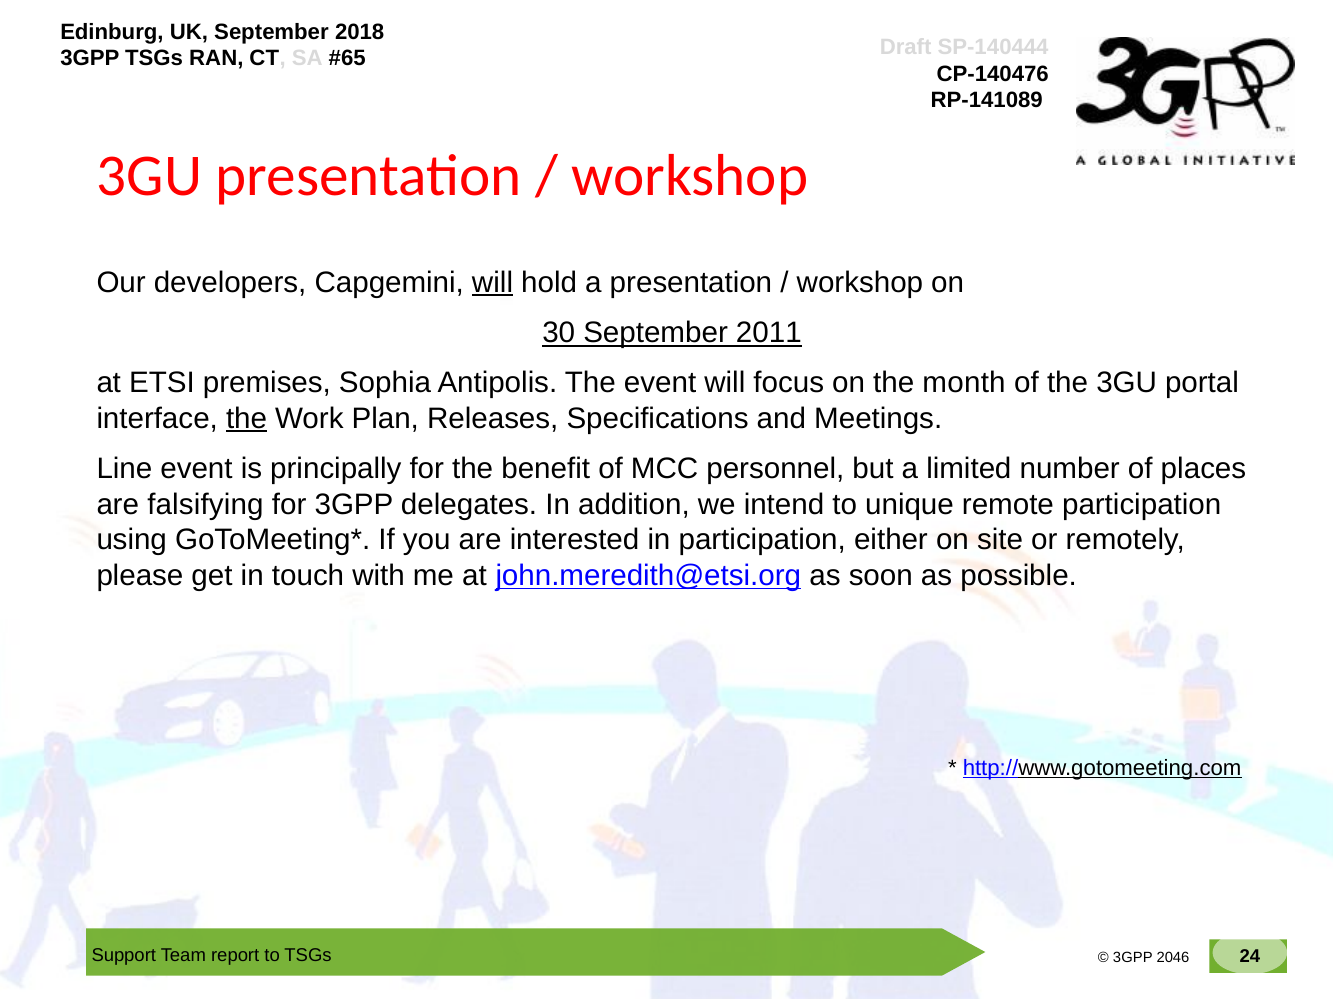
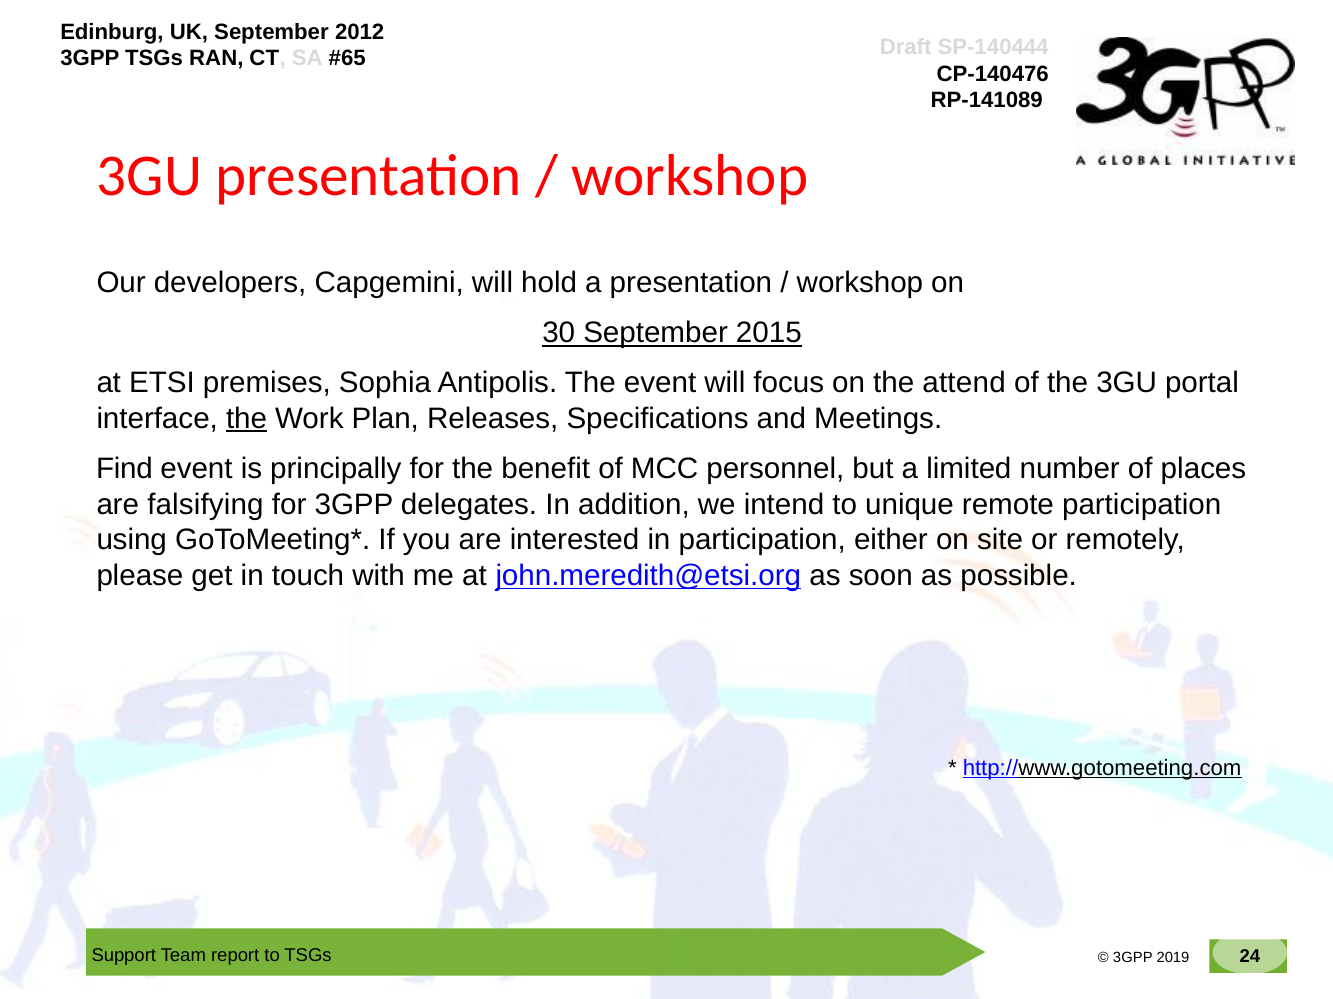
September 2018: 2018 -> 2012
will at (493, 283) underline: present -> none
2011: 2011 -> 2015
month: month -> attend
Line: Line -> Find
2046: 2046 -> 2019
